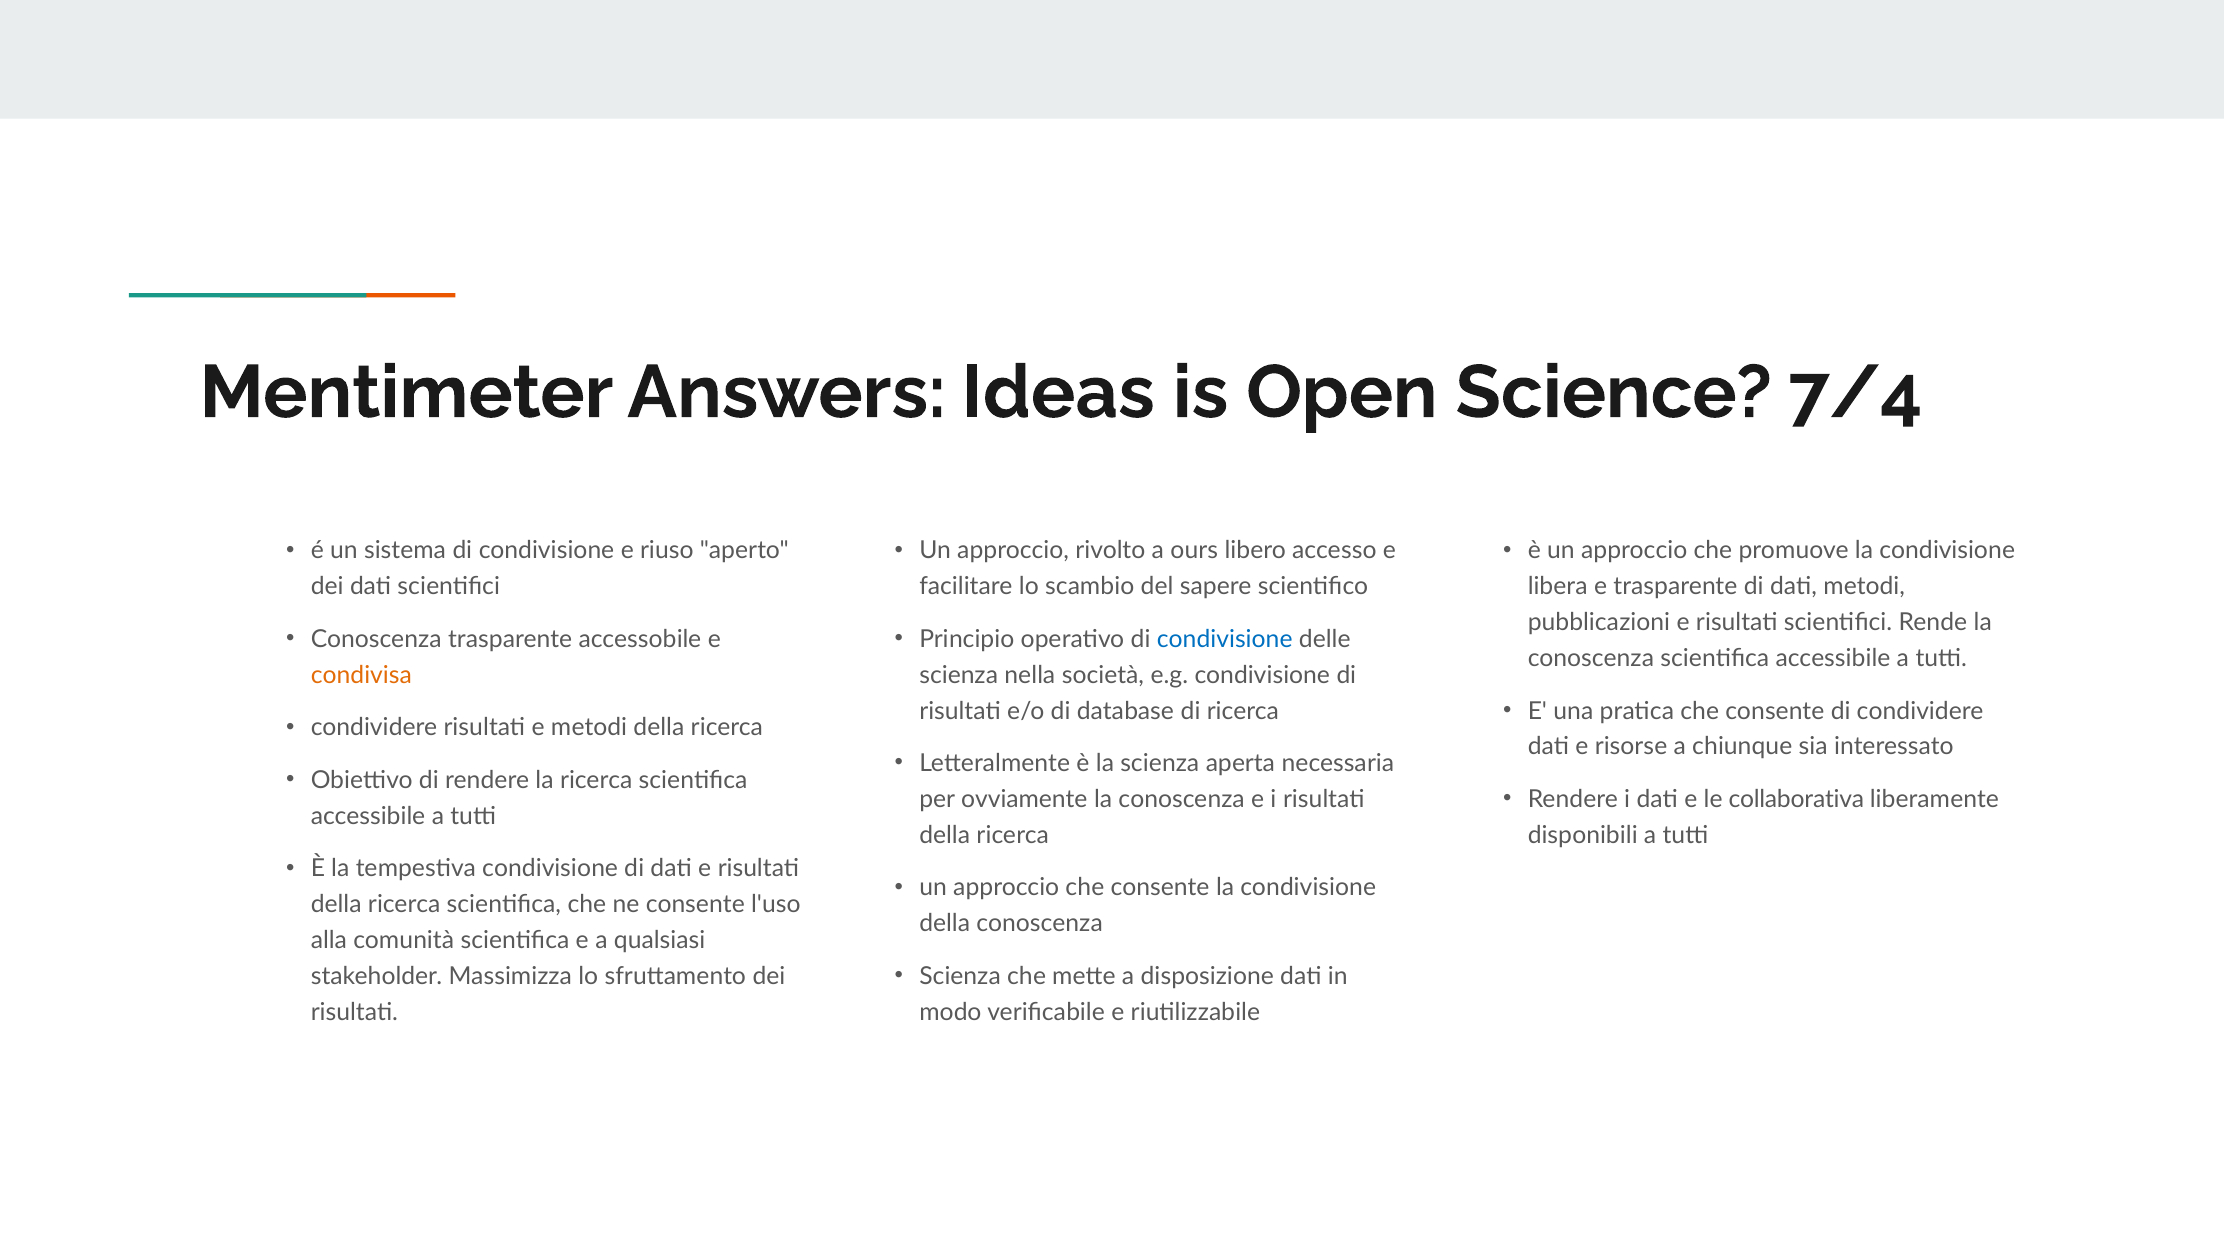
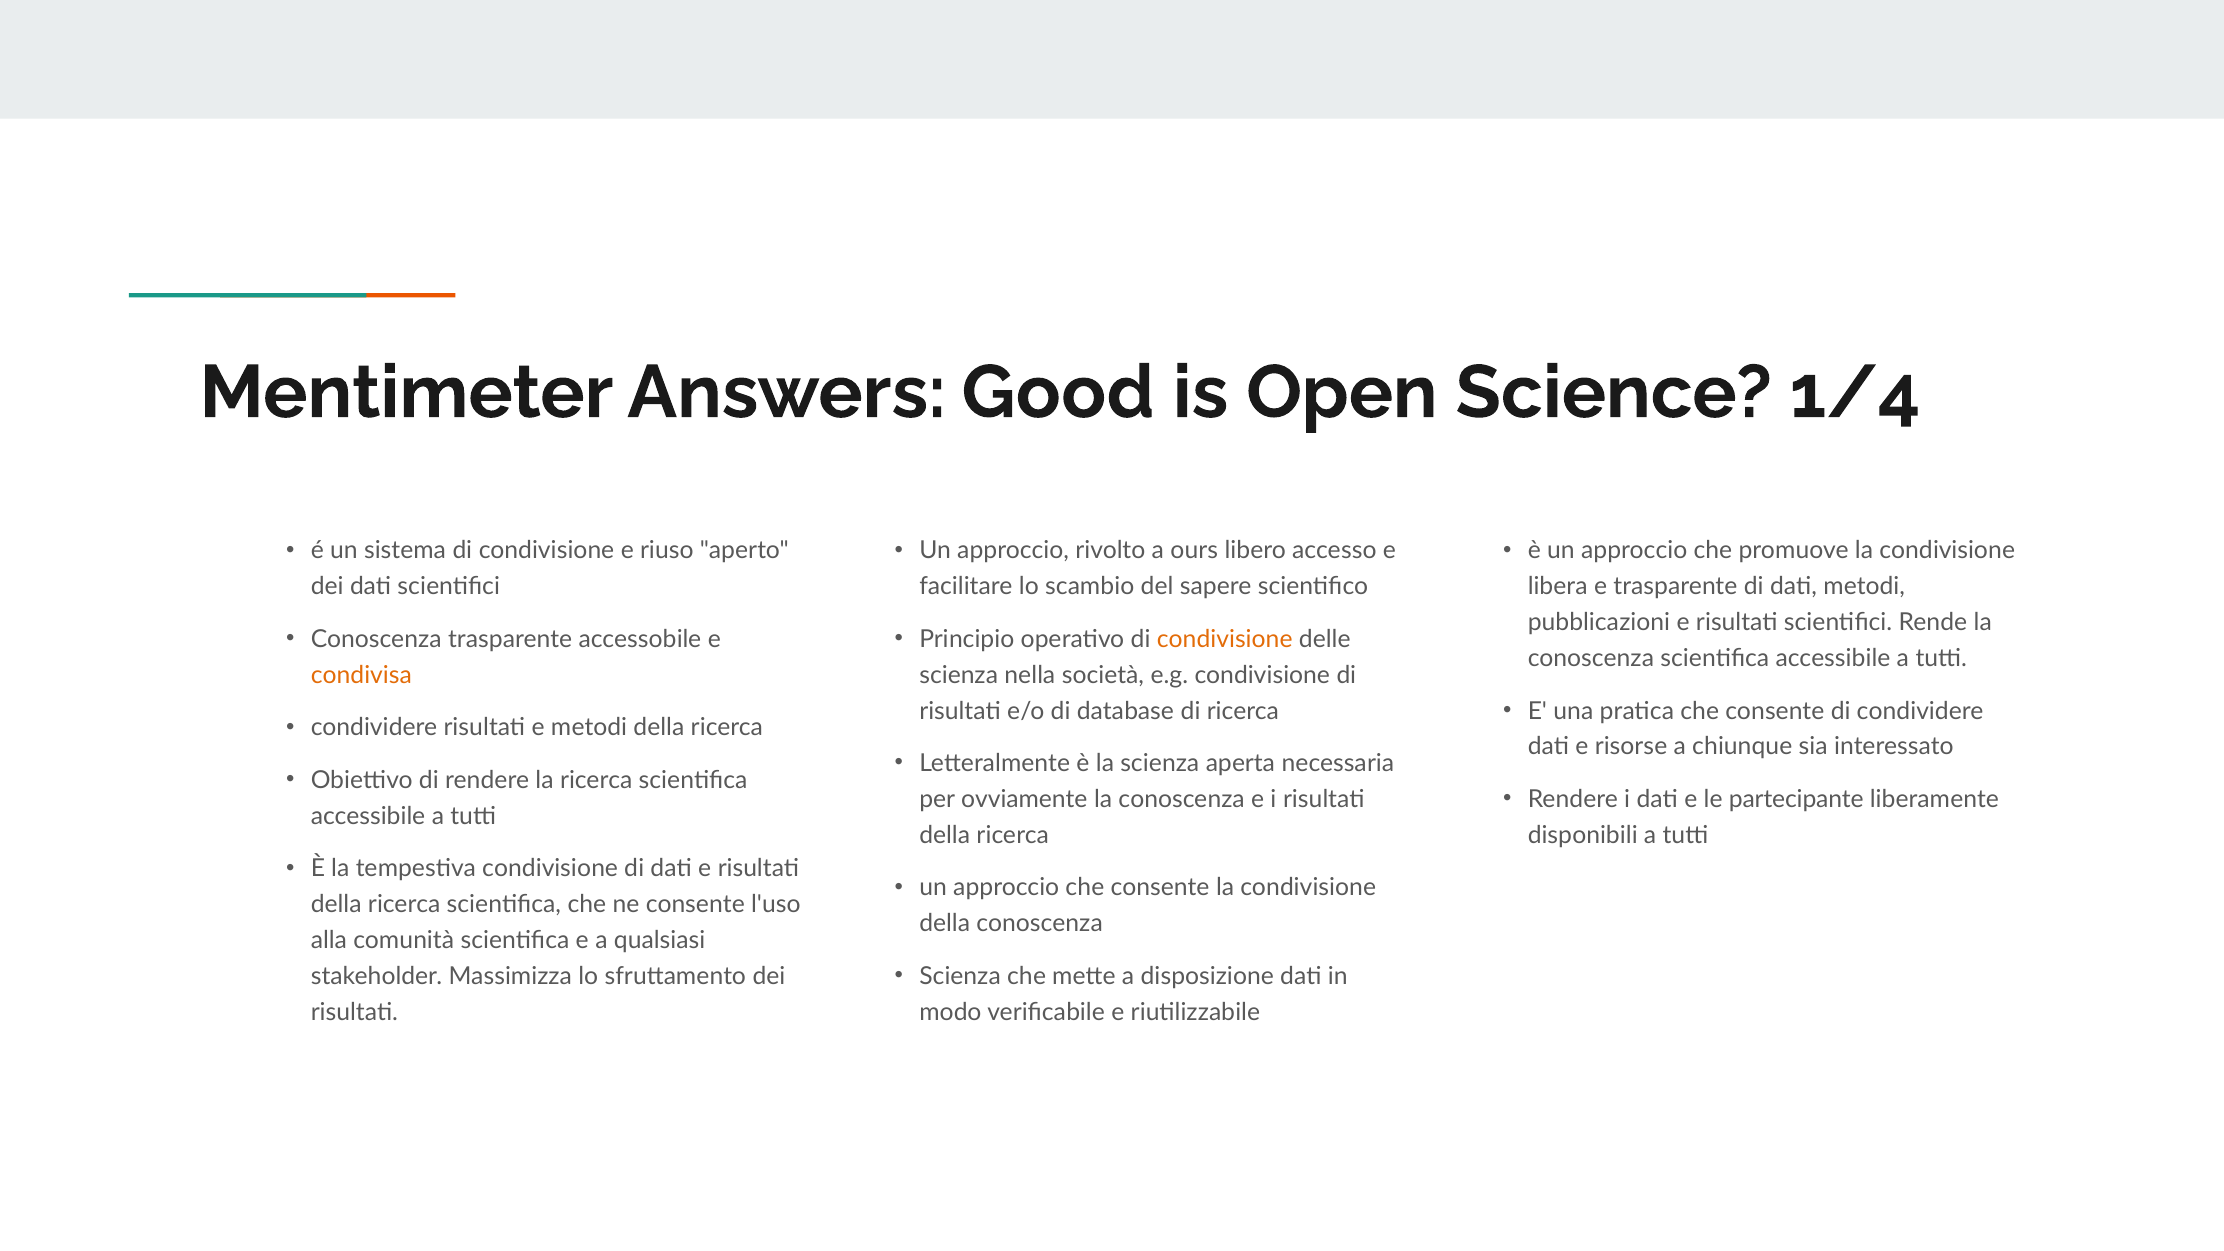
Ideas: Ideas -> Good
7/4: 7/4 -> 1/4
condivisione at (1225, 639) colour: blue -> orange
collaborativa: collaborativa -> partecipante
